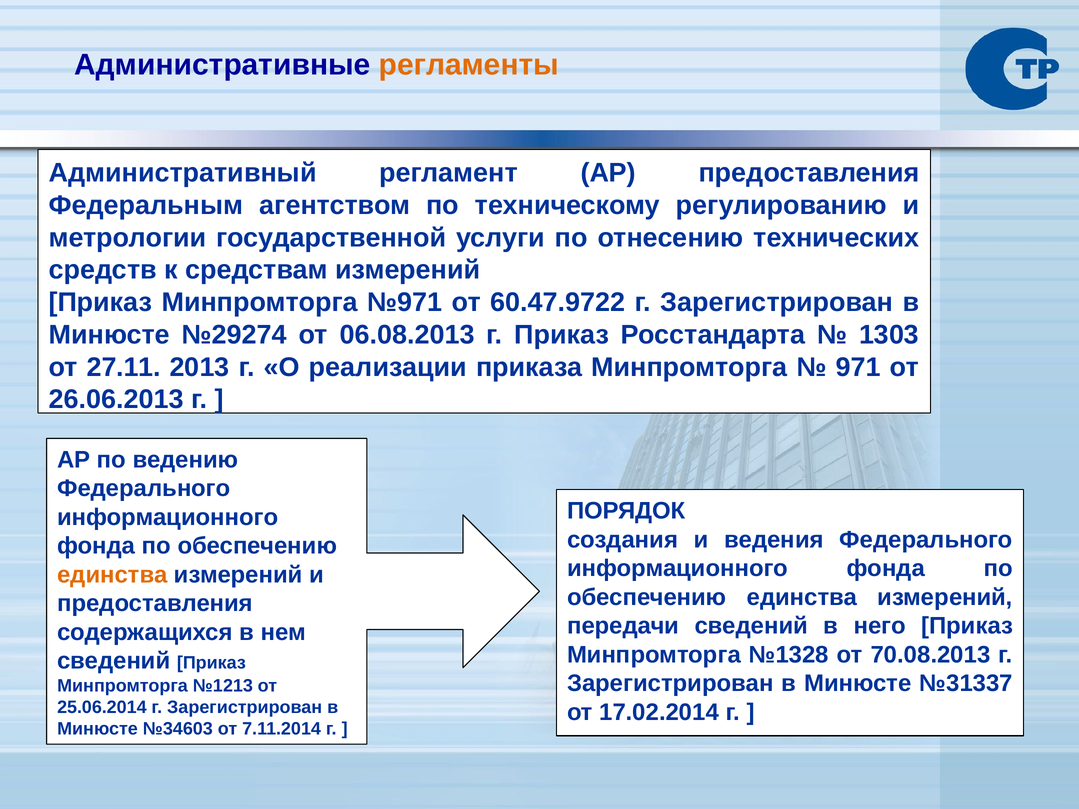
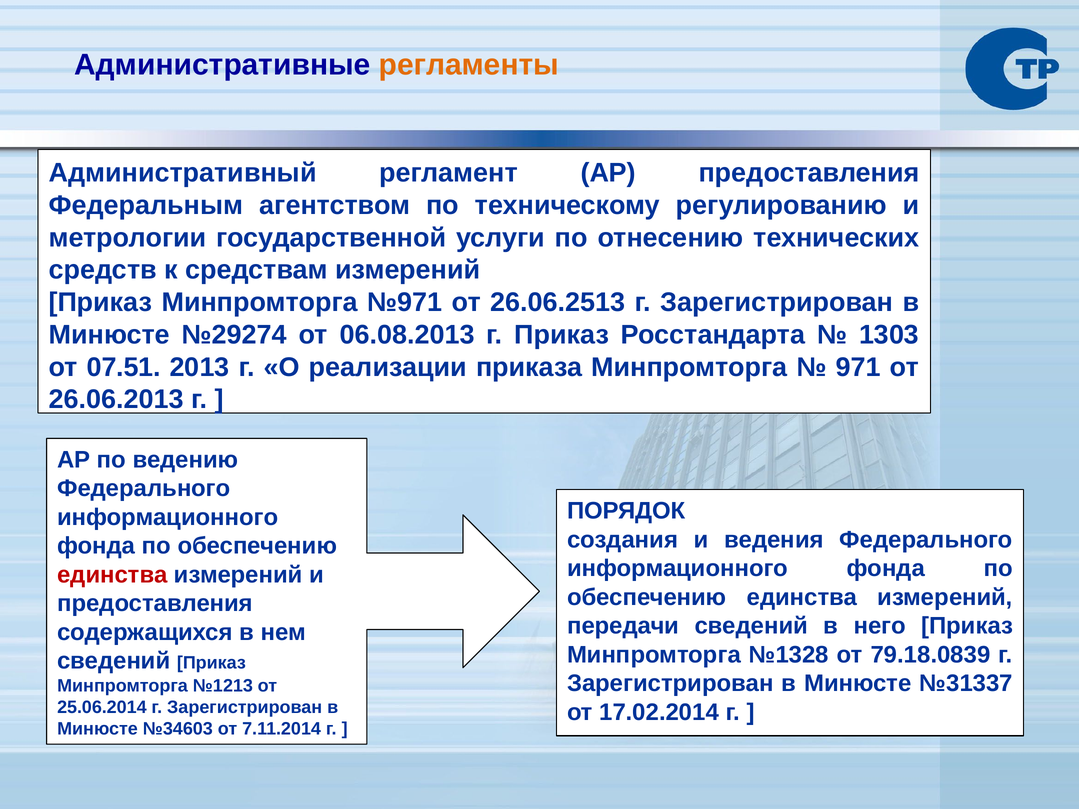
60.47.9722: 60.47.9722 -> 26.06.2513
27.11: 27.11 -> 07.51
единства at (112, 575) colour: orange -> red
70.08.2013: 70.08.2013 -> 79.18.0839
